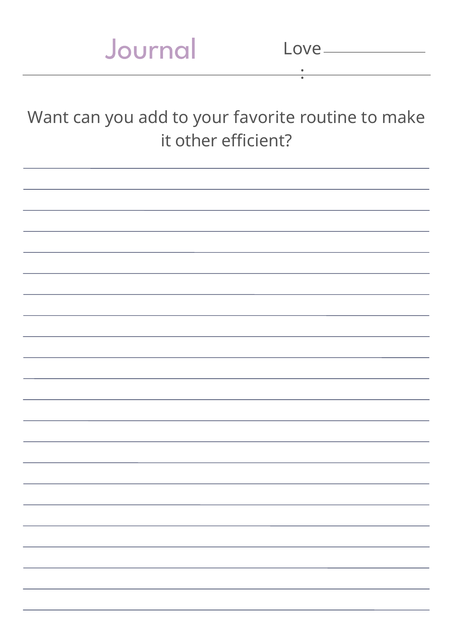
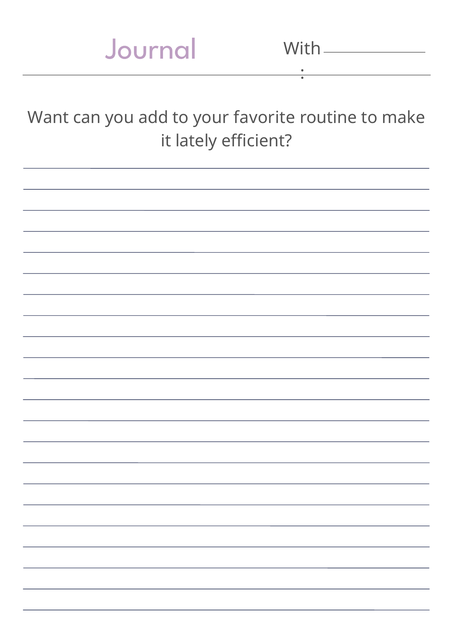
Love: Love -> With
other: other -> lately
